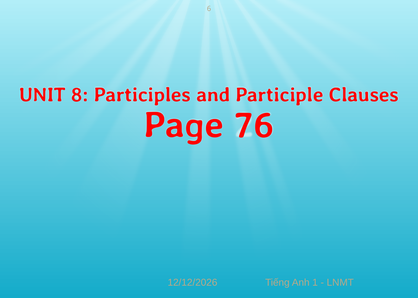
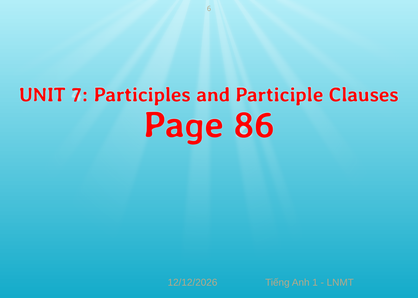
8: 8 -> 7
76: 76 -> 86
